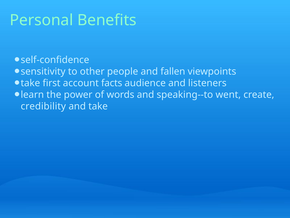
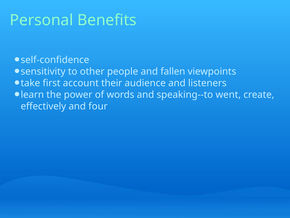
facts: facts -> their
credibility: credibility -> effectively
and take: take -> four
